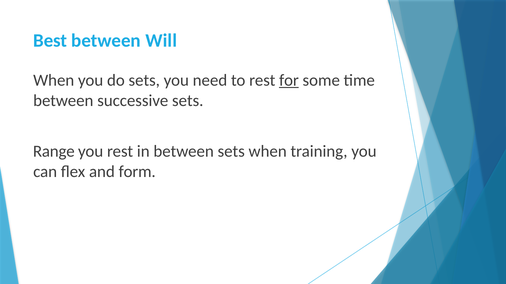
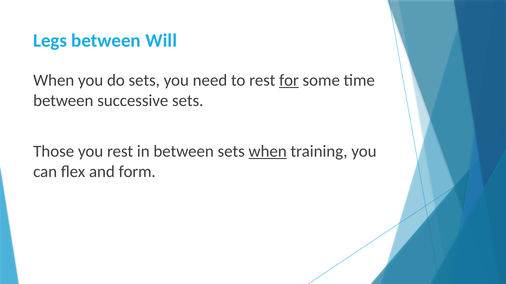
Best: Best -> Legs
Range: Range -> Those
when at (268, 152) underline: none -> present
